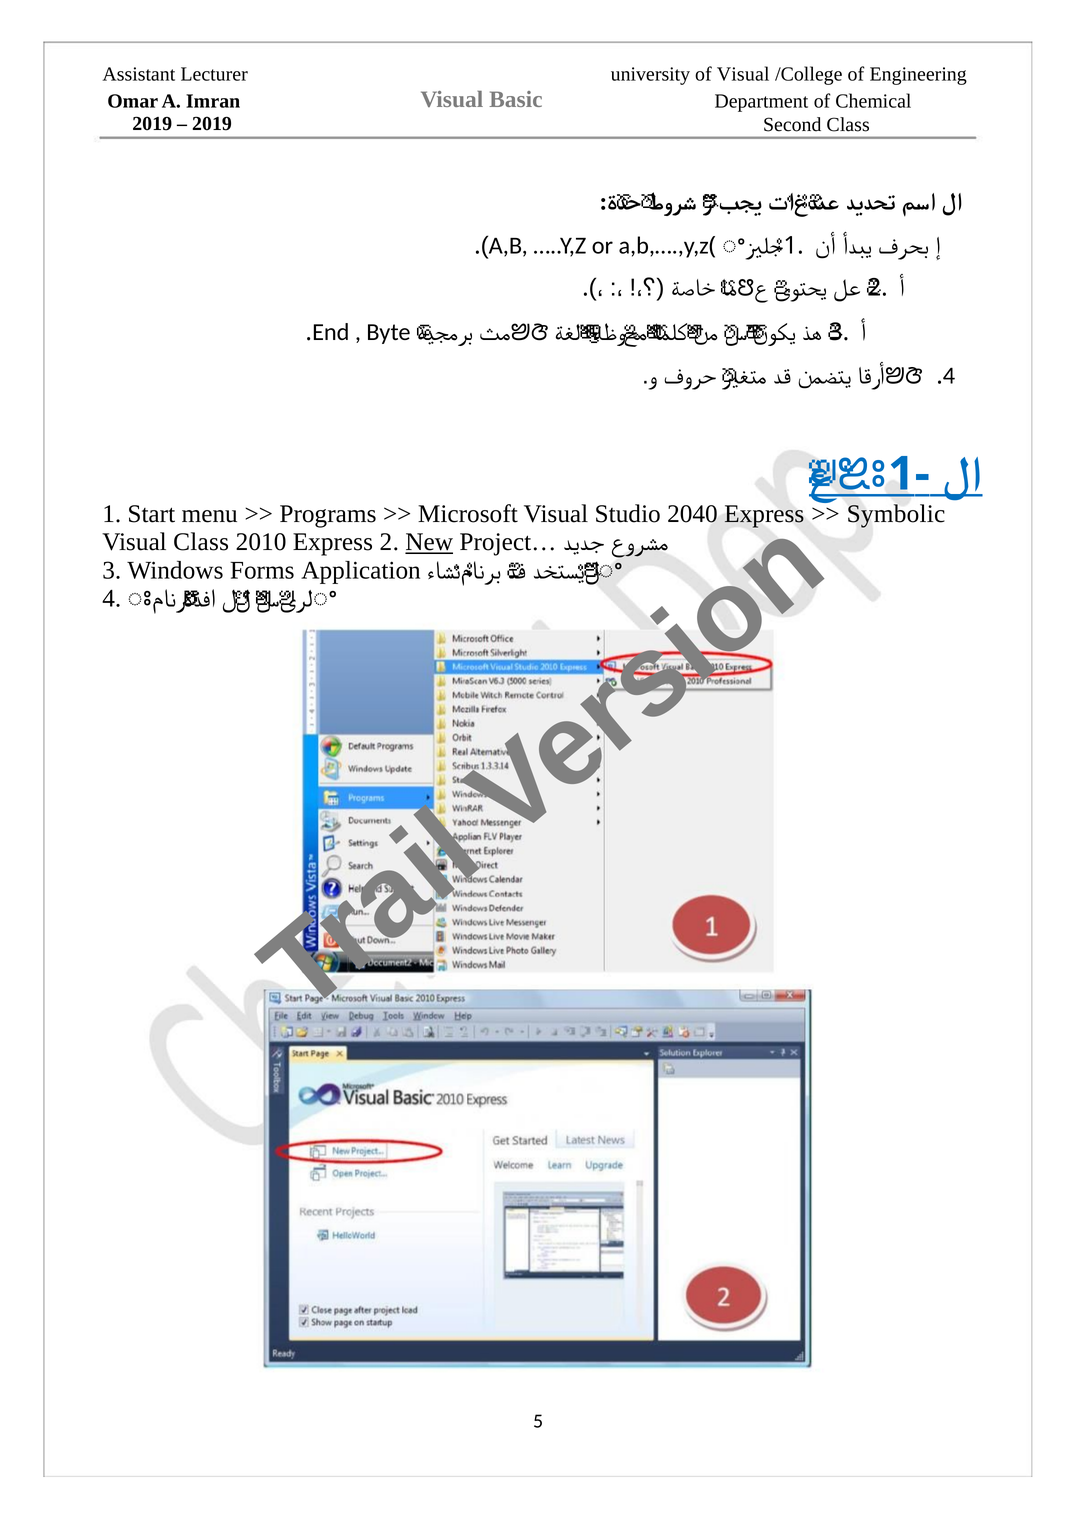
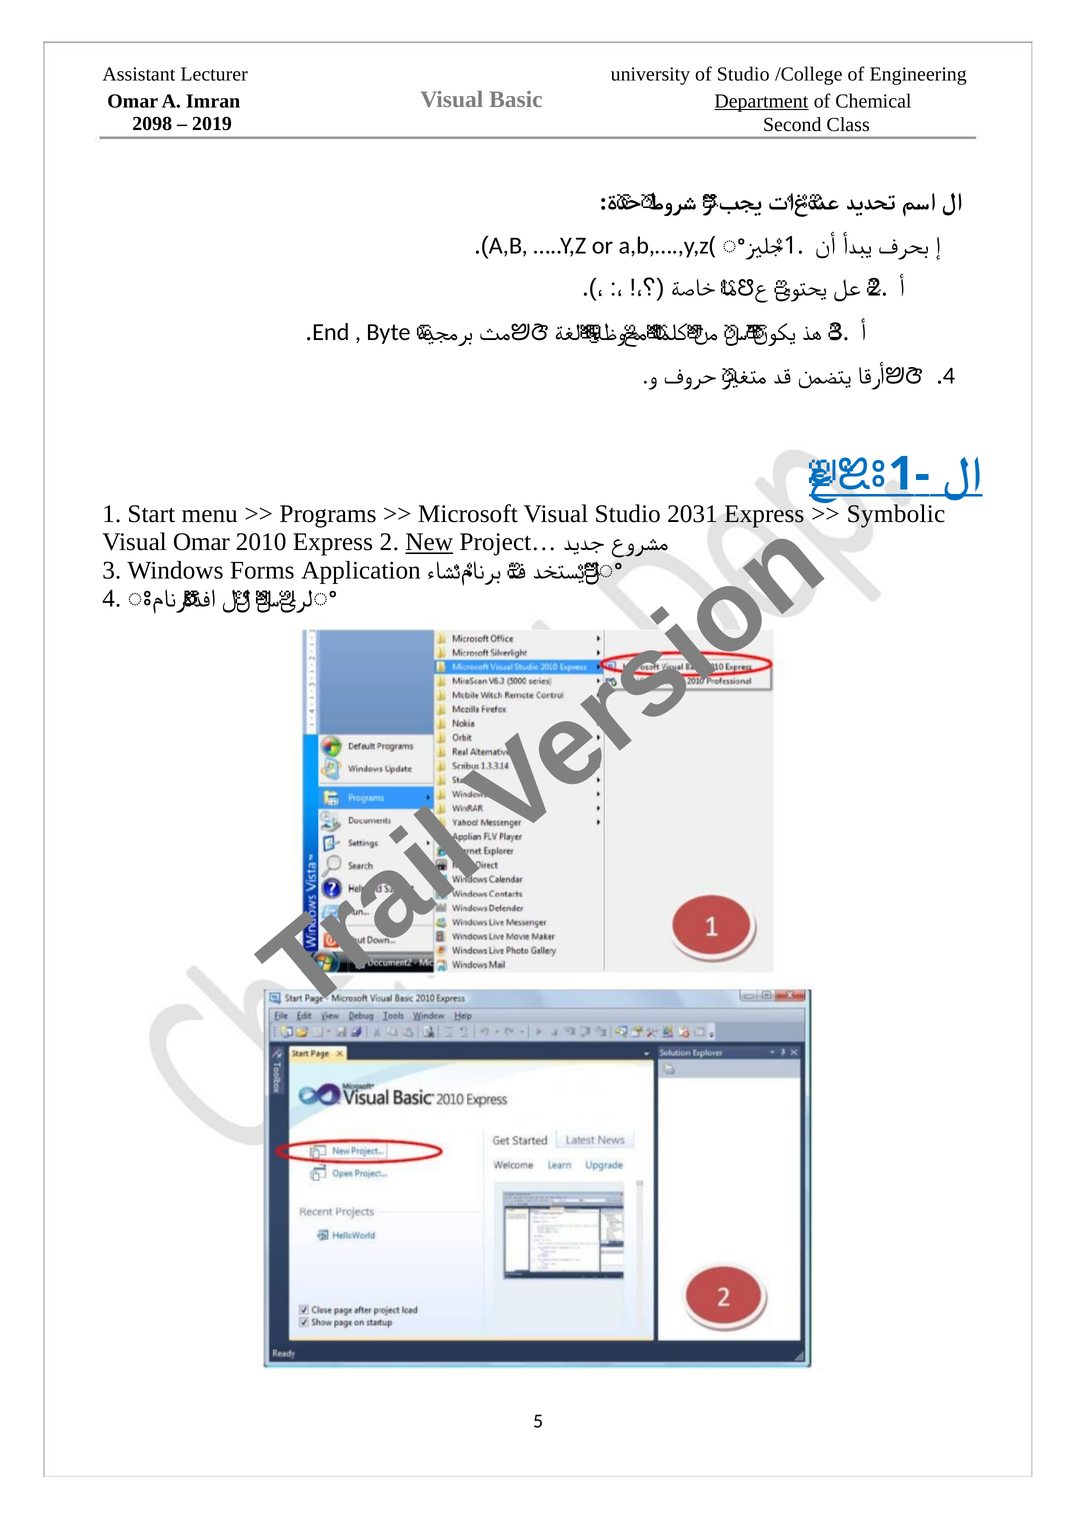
of Visual: Visual -> Studio
Department underline: none -> present
2019 at (152, 124): 2019 -> 2098
2040: 2040 -> 2031
Visual Class: Class -> Omar
